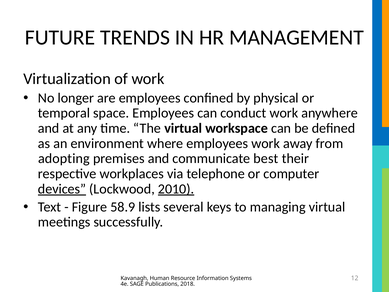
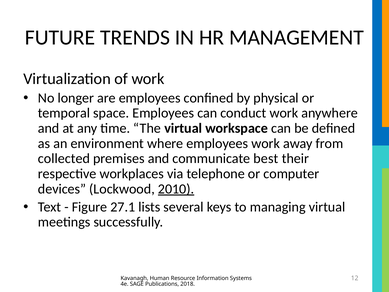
adopting: adopting -> collected
devices underline: present -> none
58.9: 58.9 -> 27.1
